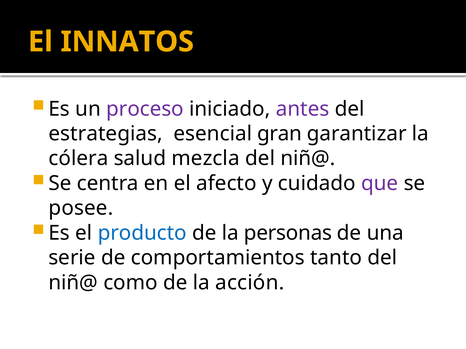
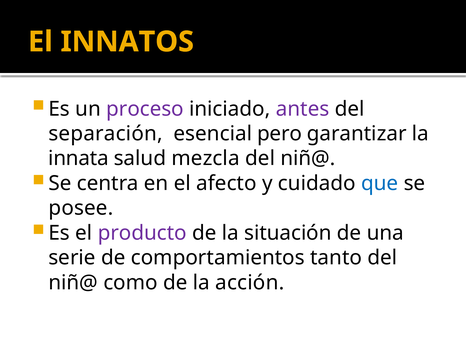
estrategias: estrategias -> separación
gran: gran -> pero
cólera: cólera -> innata
que colour: purple -> blue
producto colour: blue -> purple
personas: personas -> situación
